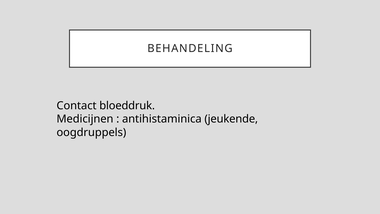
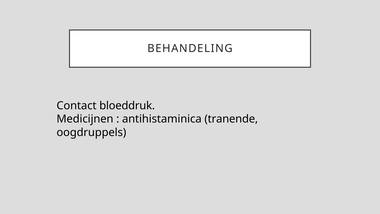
jeukende: jeukende -> tranende
